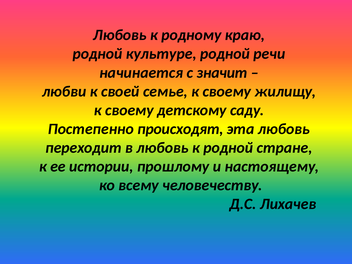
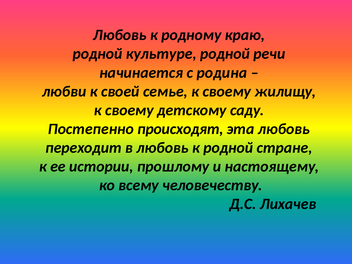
значит: значит -> родина
